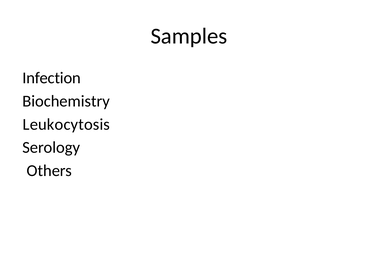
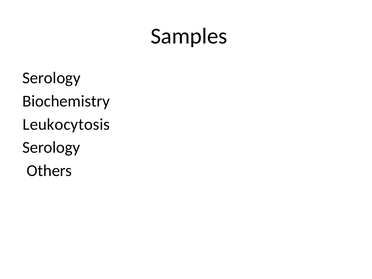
Infection at (52, 78): Infection -> Serology
